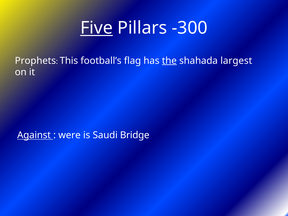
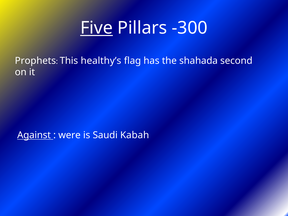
football’s: football’s -> healthy’s
the underline: present -> none
largest: largest -> second
Bridge: Bridge -> Kabah
